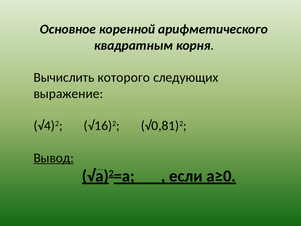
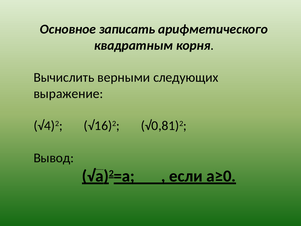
коренной: коренной -> записать
которого: которого -> верными
Вывод underline: present -> none
